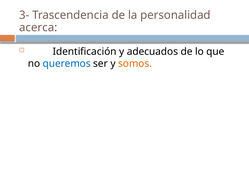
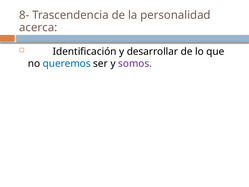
3-: 3- -> 8-
adecuados: adecuados -> desarrollar
somos colour: orange -> purple
